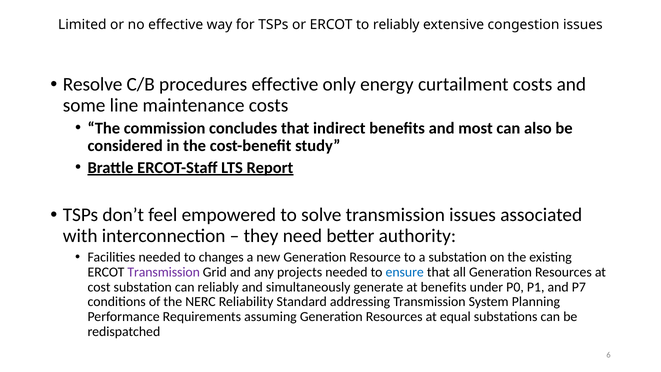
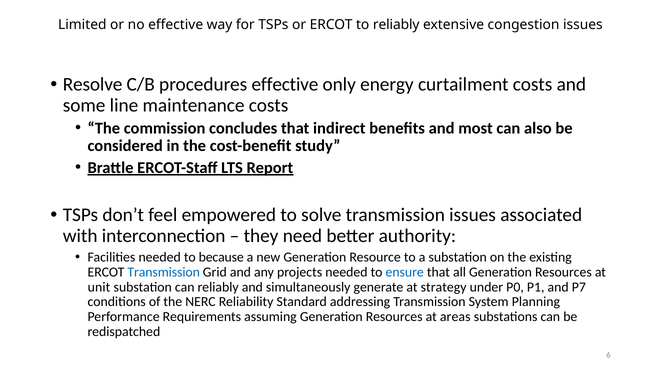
changes: changes -> because
Transmission at (164, 272) colour: purple -> blue
cost: cost -> unit
at benefits: benefits -> strategy
equal: equal -> areas
